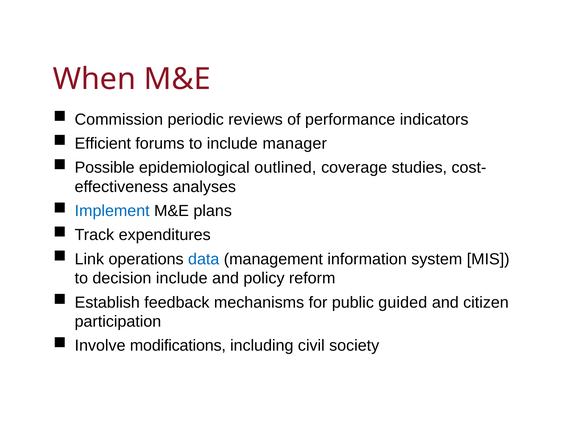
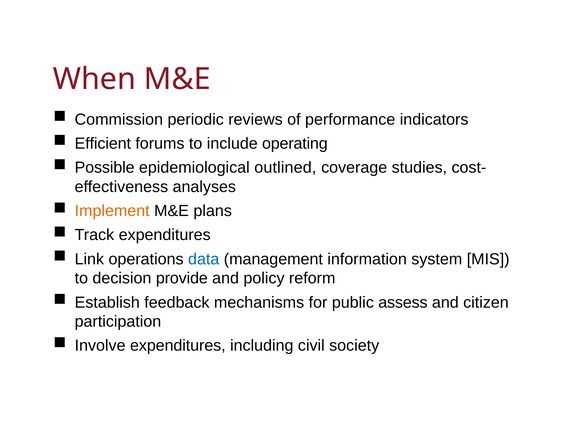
manager: manager -> operating
Implement colour: blue -> orange
decision include: include -> provide
guided: guided -> assess
Involve modifications: modifications -> expenditures
